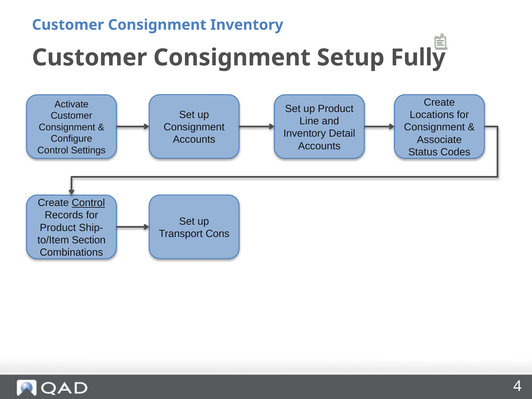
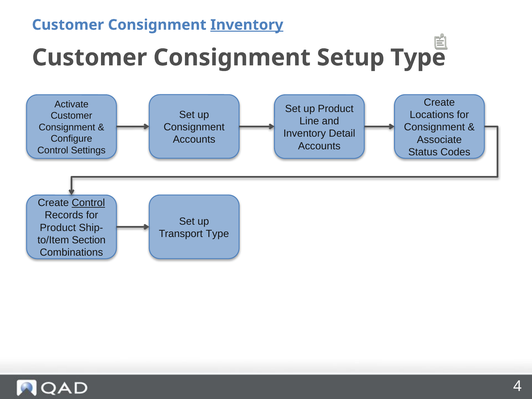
Inventory at (247, 25) underline: none -> present
Setup Fully: Fully -> Type
Transport Cons: Cons -> Type
